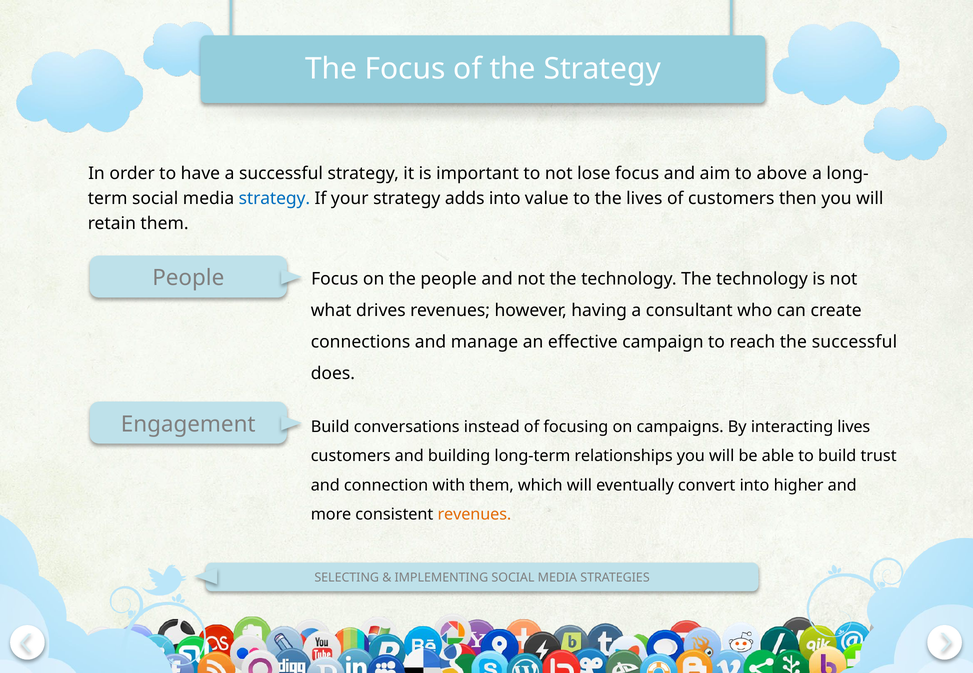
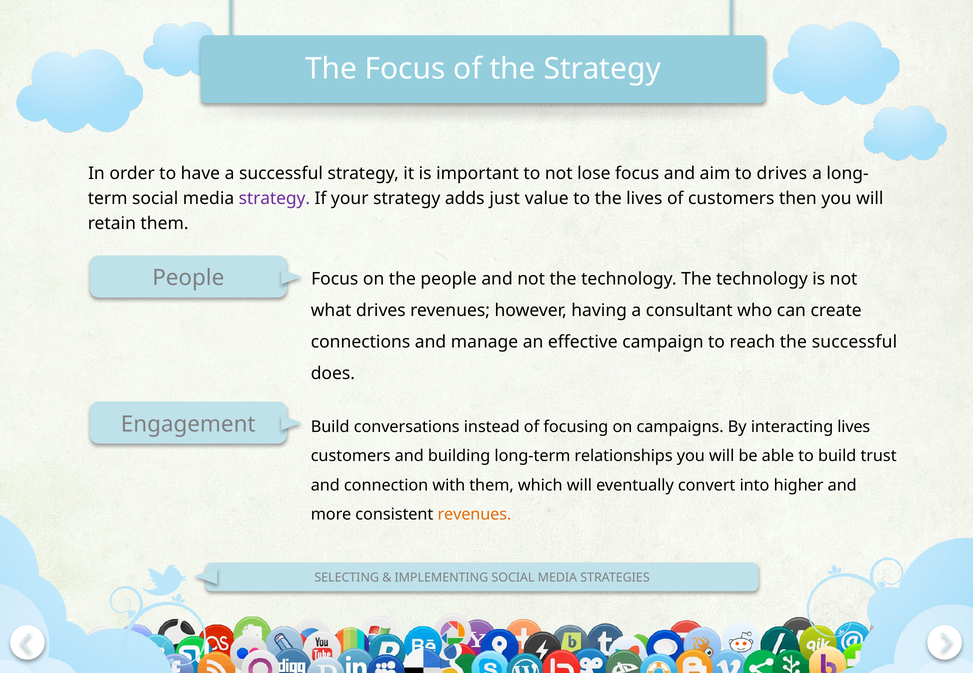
to above: above -> drives
strategy at (274, 199) colour: blue -> purple
adds into: into -> just
